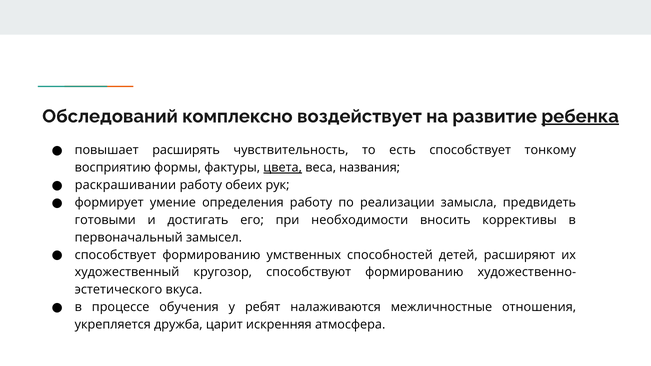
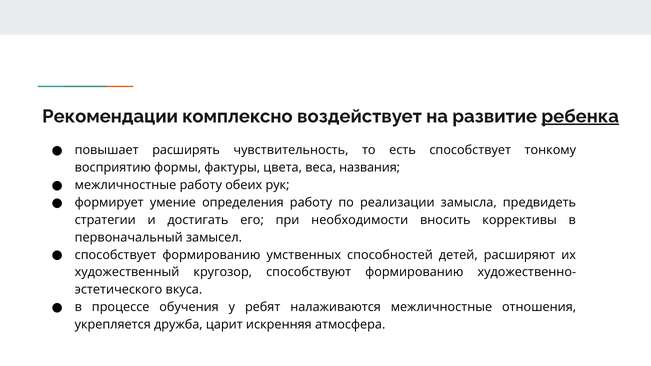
Обследований: Обследований -> Рекомендации
цвета underline: present -> none
раскрашивании at (125, 185): раскрашивании -> межличностные
готовыми: готовыми -> стратегии
